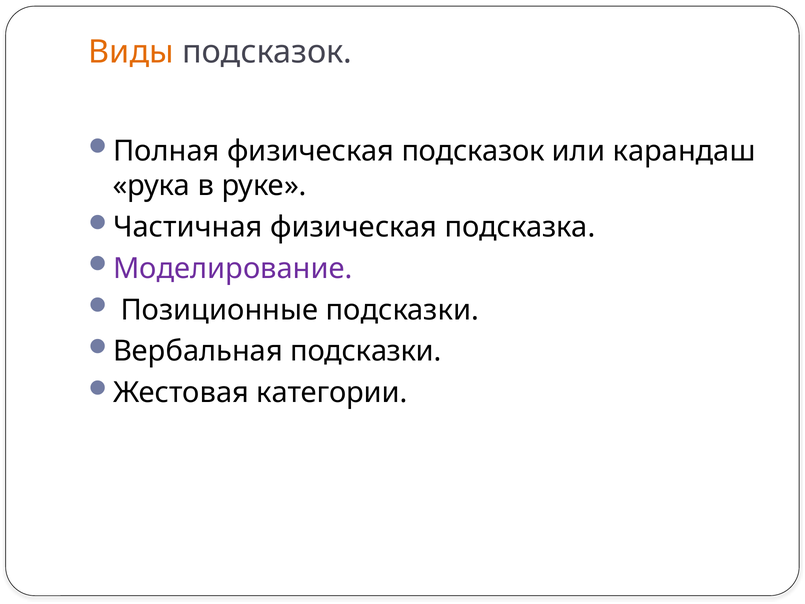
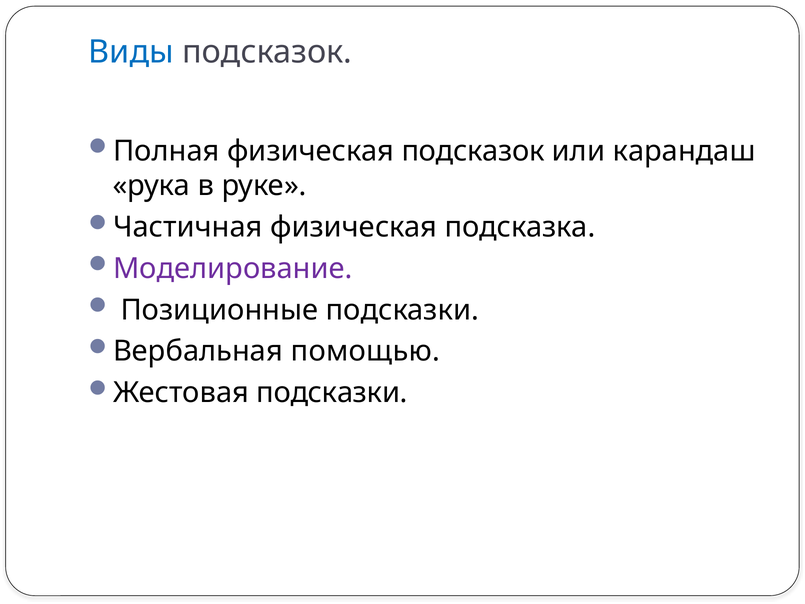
Виды colour: orange -> blue
Вербальная подсказки: подсказки -> помощью
Жестовая категории: категории -> подсказки
